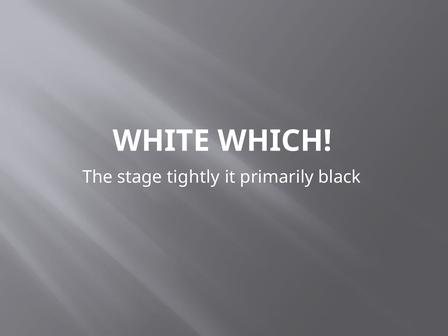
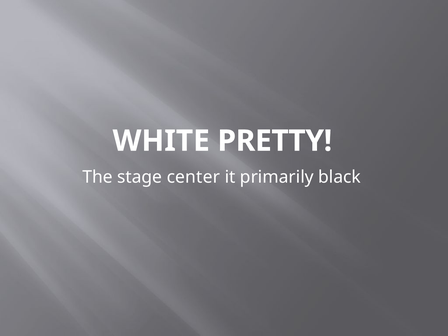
WHICH: WHICH -> PRETTY
tightly: tightly -> center
